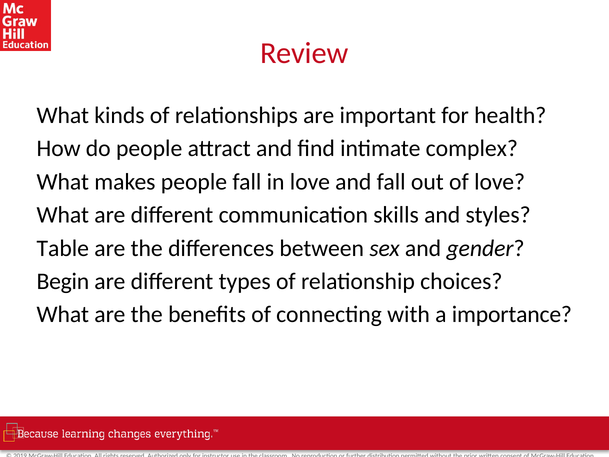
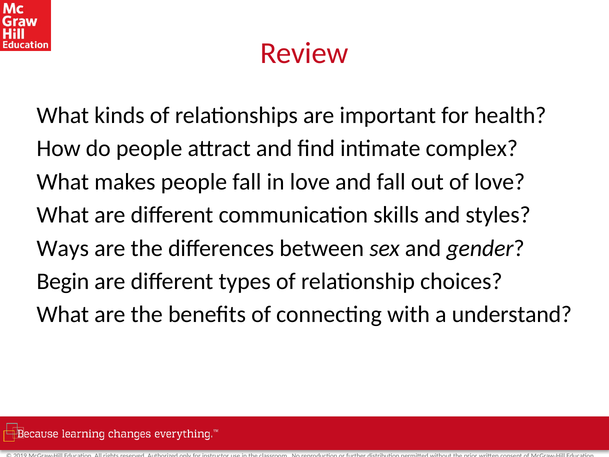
Table: Table -> Ways
importance: importance -> understand
